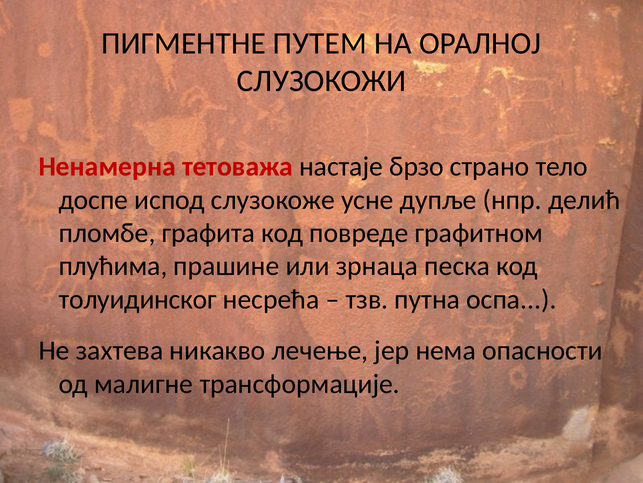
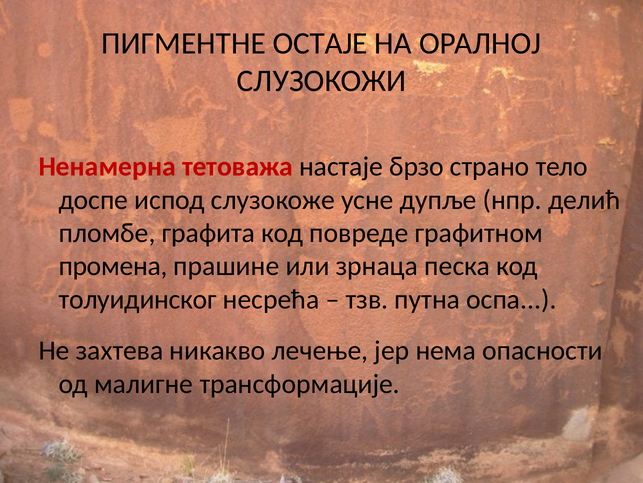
ПУТЕМ: ПУТЕМ -> ОСТАЈЕ
плућима: плућима -> промена
